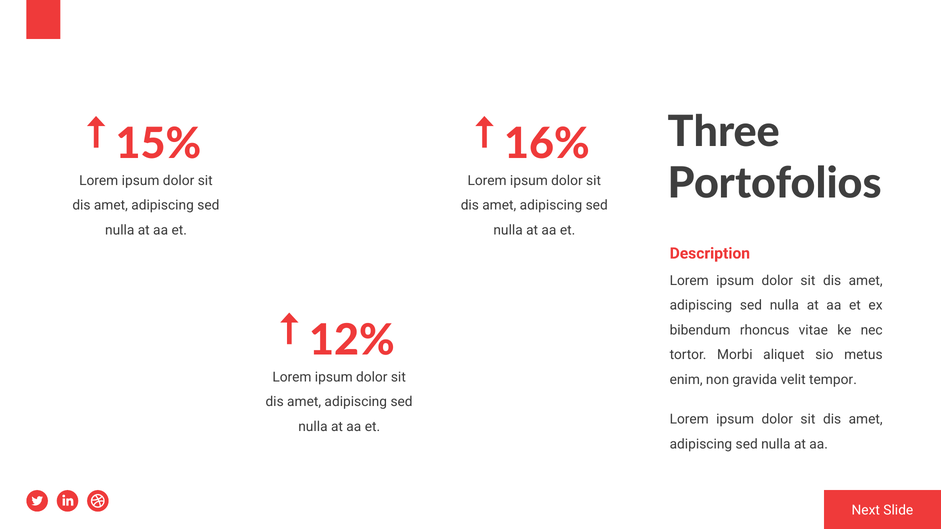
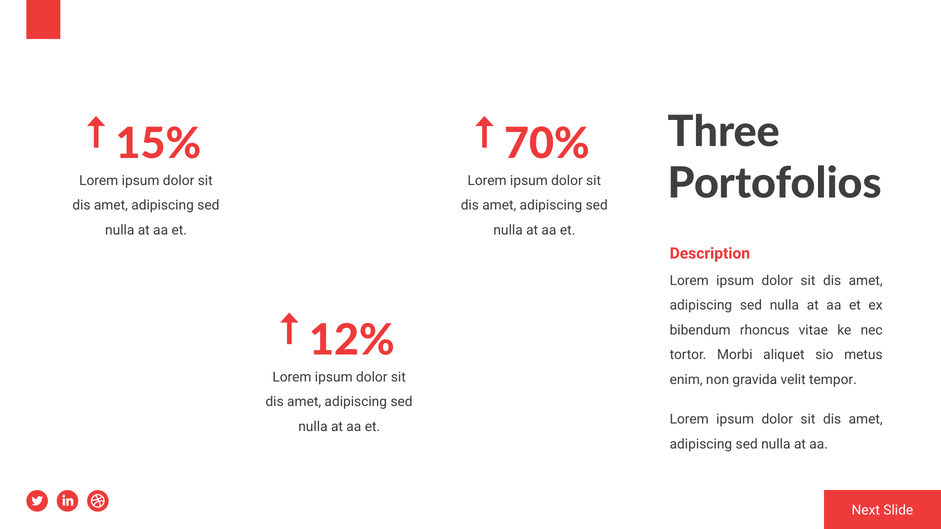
16%: 16% -> 70%
